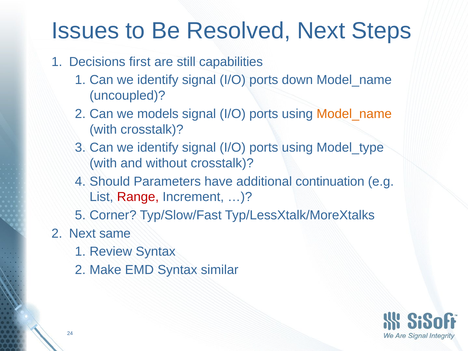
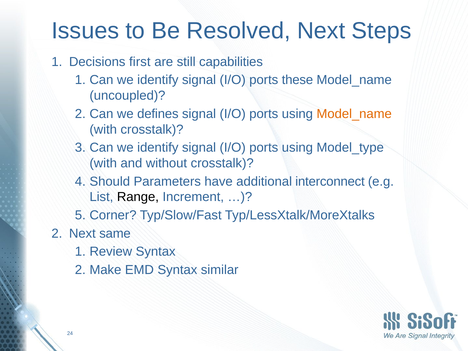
down: down -> these
models: models -> defines
continuation: continuation -> interconnect
Range colour: red -> black
